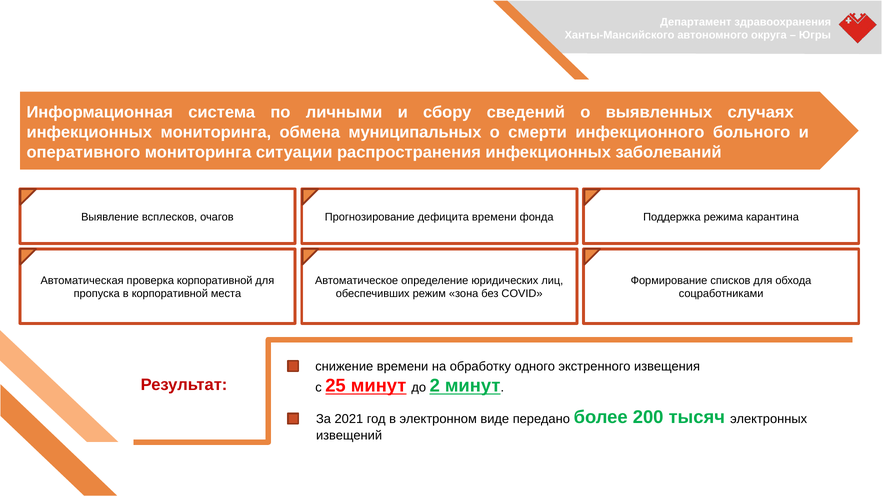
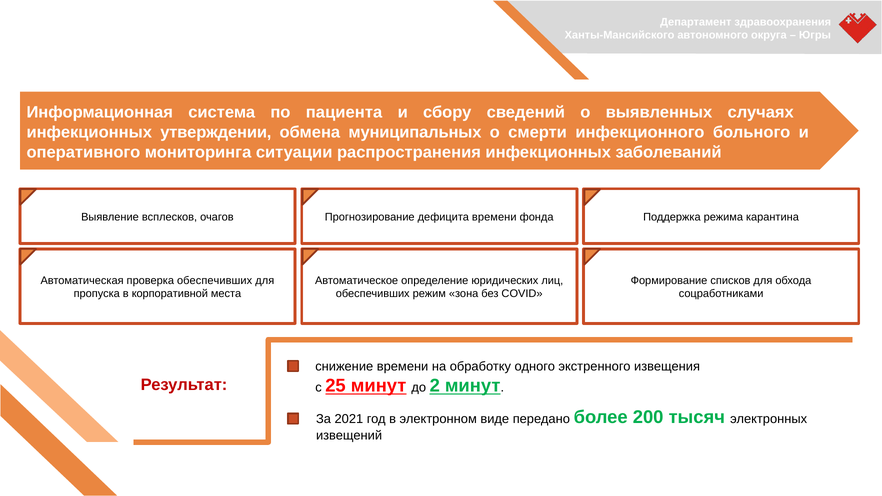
личными: личными -> пациента
инфекционных мониторинга: мониторинга -> утверждении
проверка корпоративной: корпоративной -> обеспечивших
